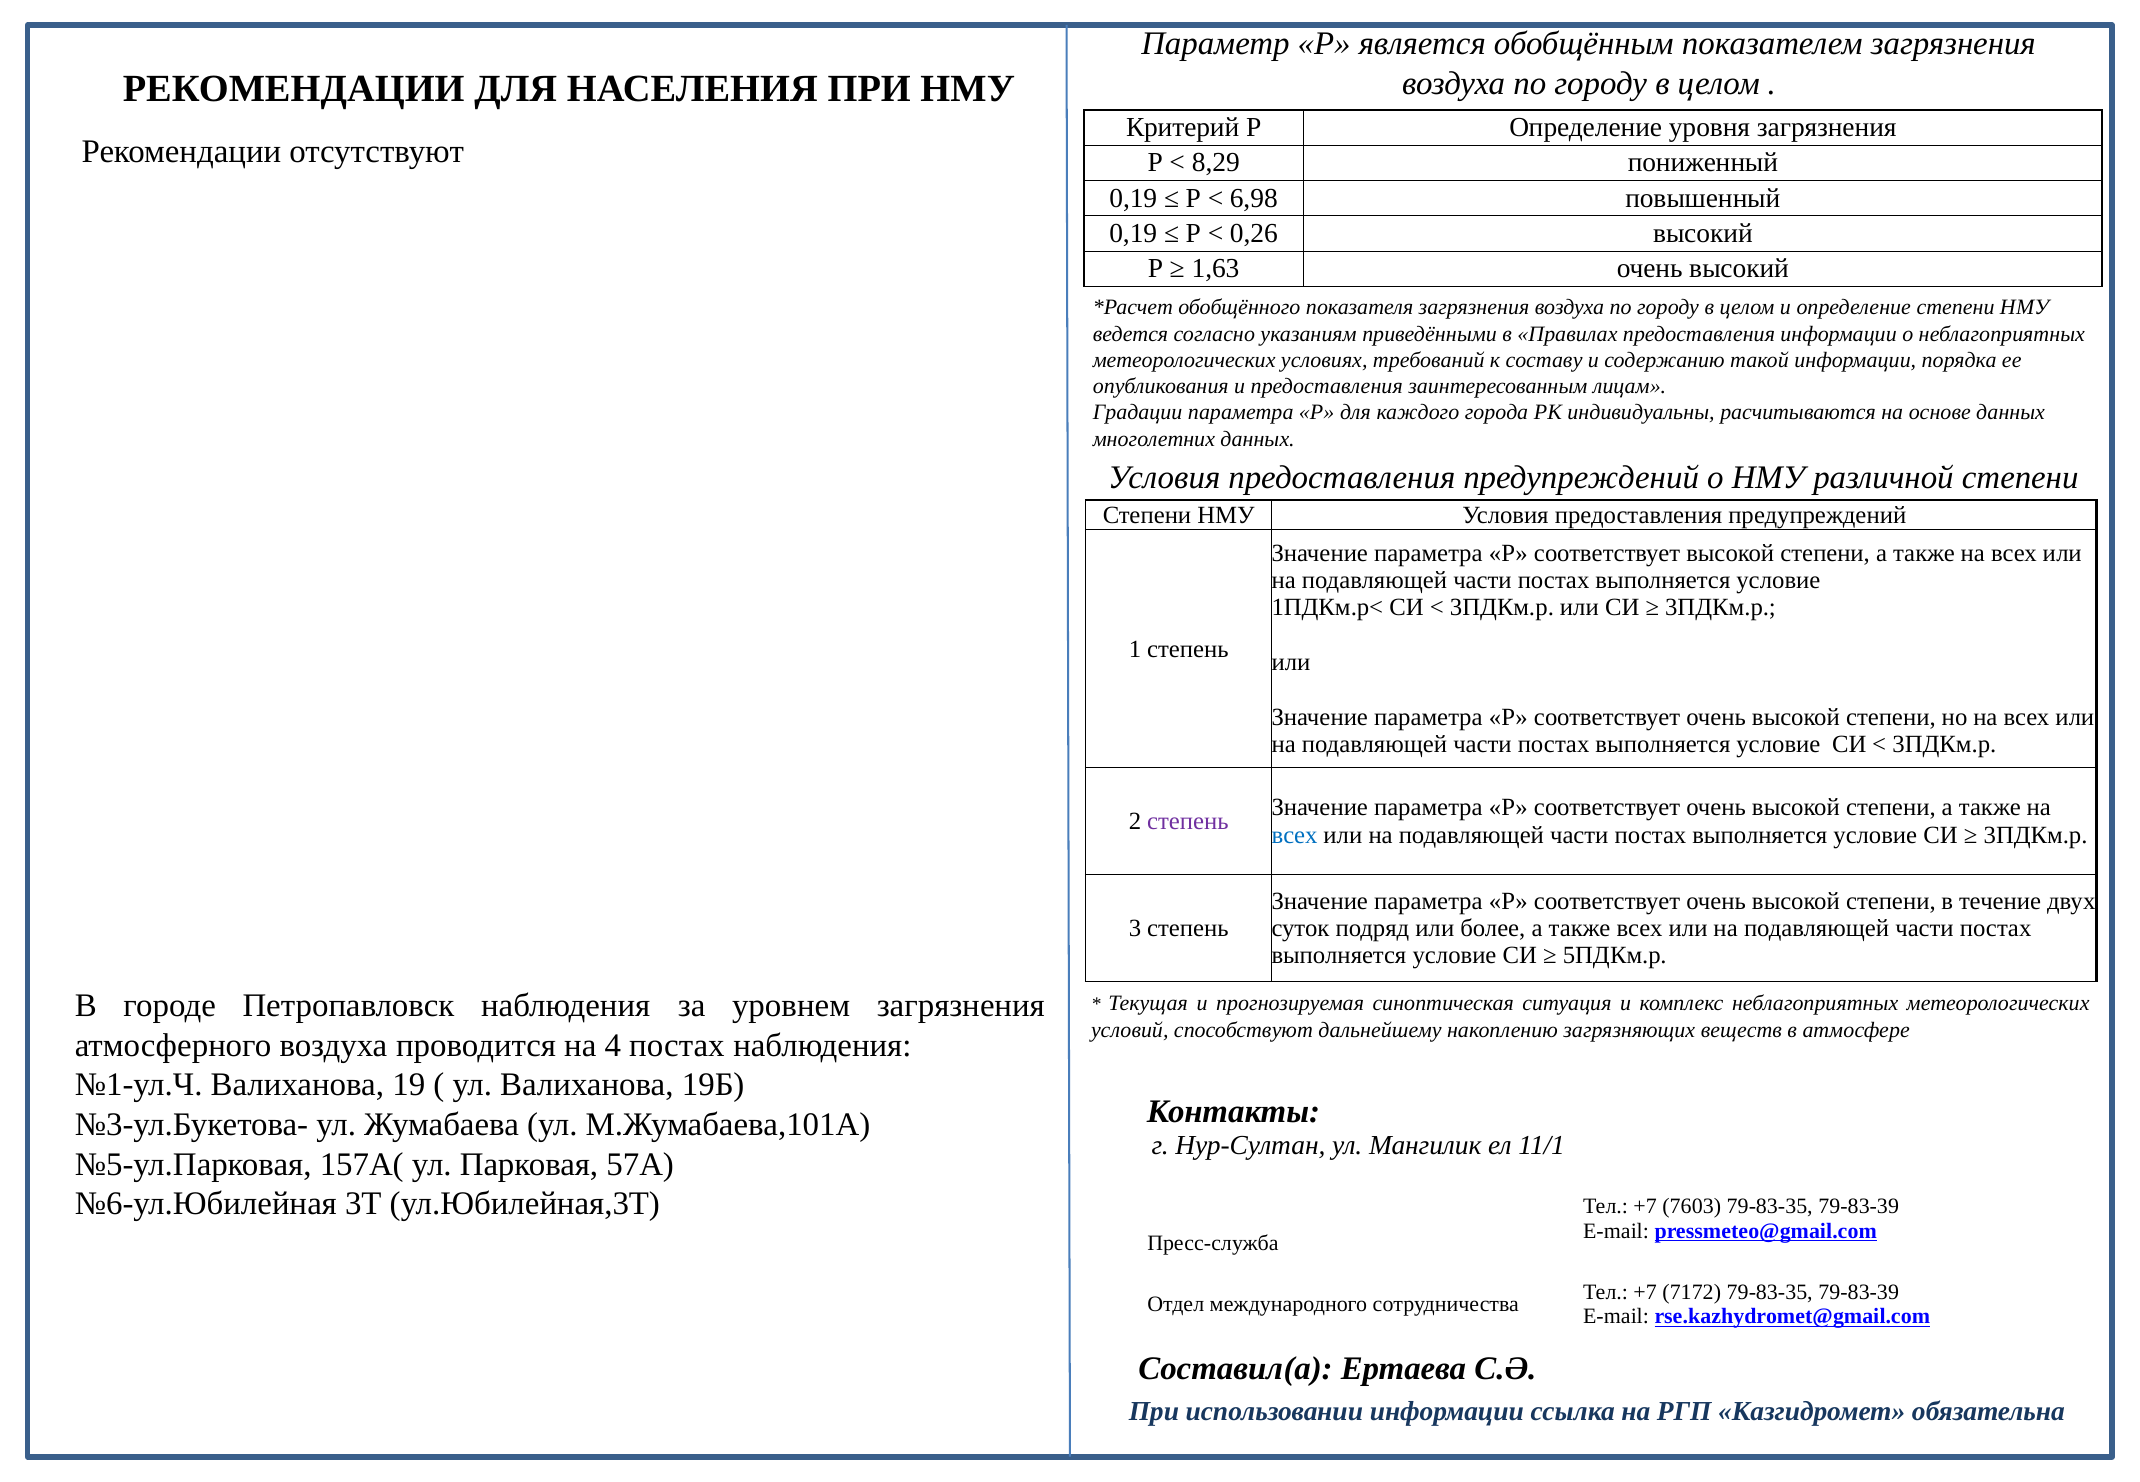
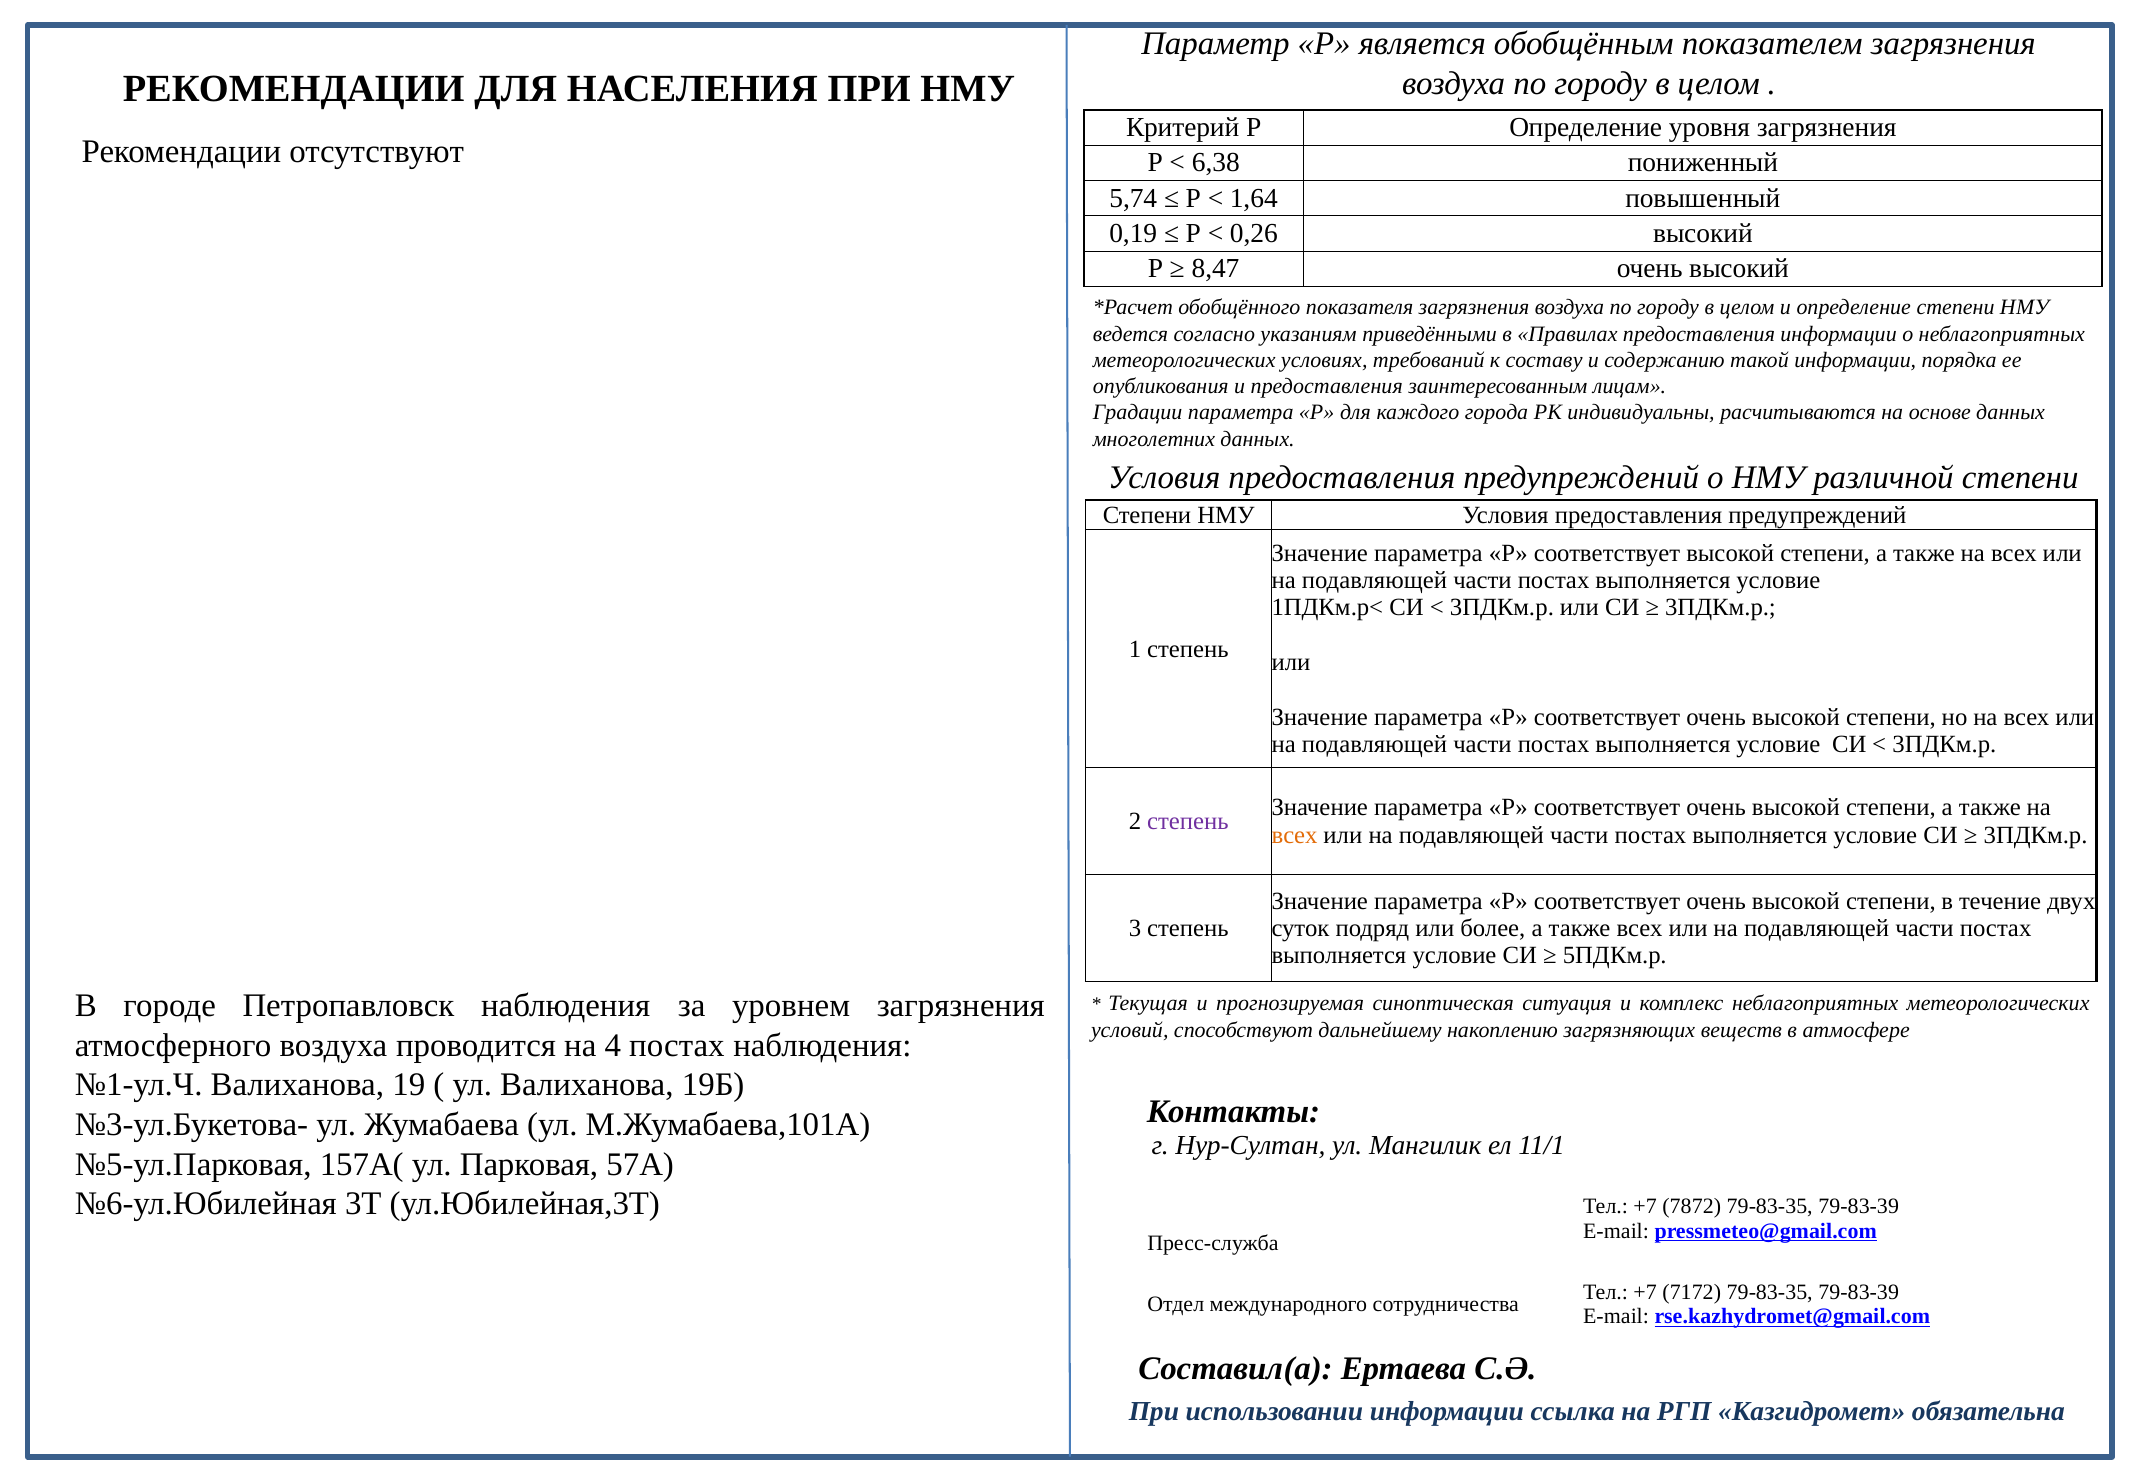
8,29: 8,29 -> 6,38
0,19 at (1133, 198): 0,19 -> 5,74
6,98: 6,98 -> 1,64
1,63: 1,63 -> 8,47
всех at (1295, 835) colour: blue -> orange
7603: 7603 -> 7872
